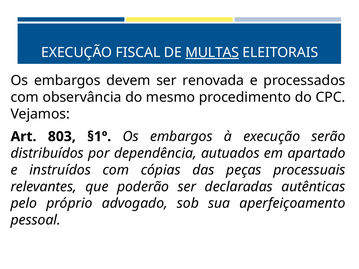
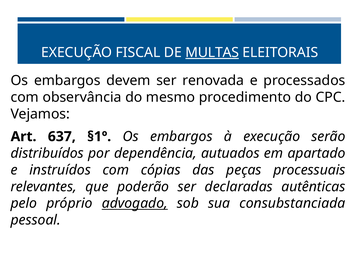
803: 803 -> 637
advogado underline: none -> present
aperfeiçoamento: aperfeiçoamento -> consubstanciada
